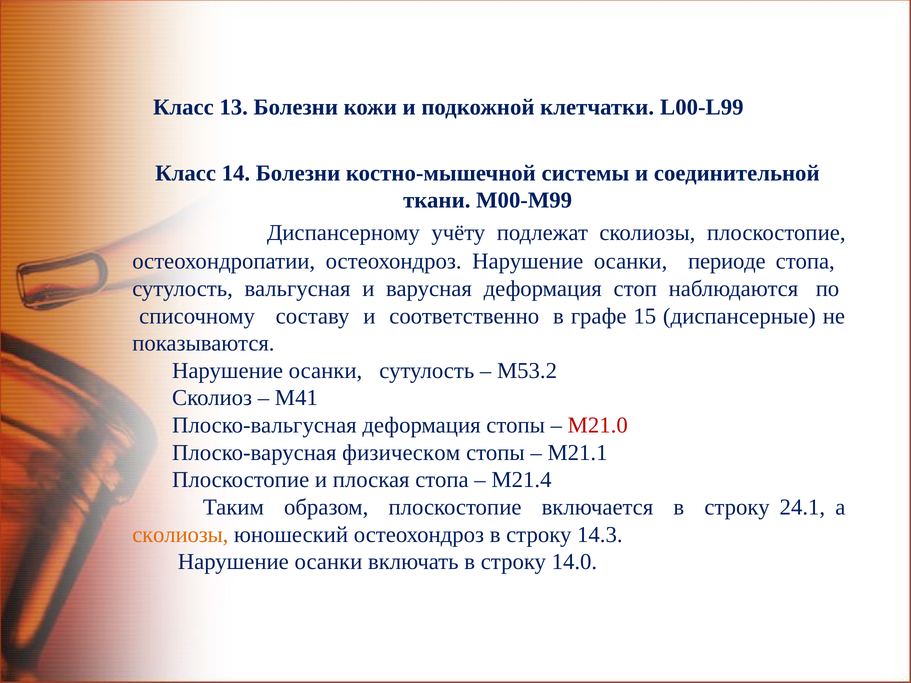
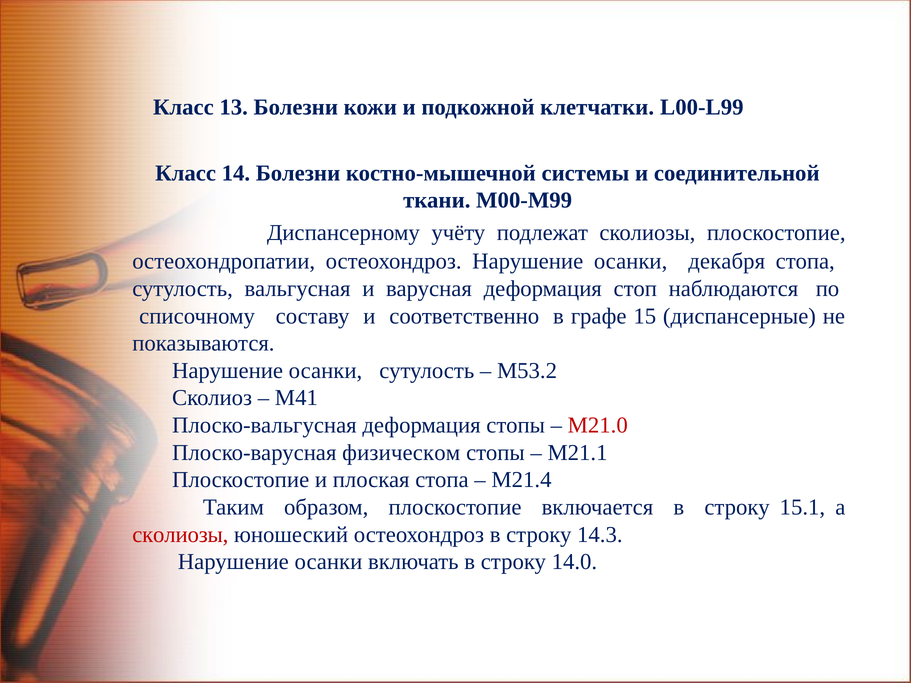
периоде: периоде -> декабря
24.1: 24.1 -> 15.1
сколиозы at (180, 535) colour: orange -> red
